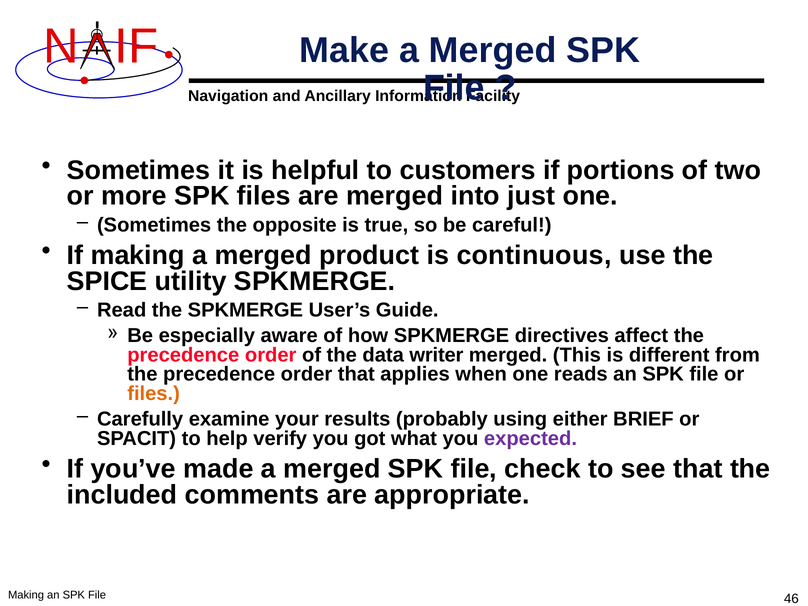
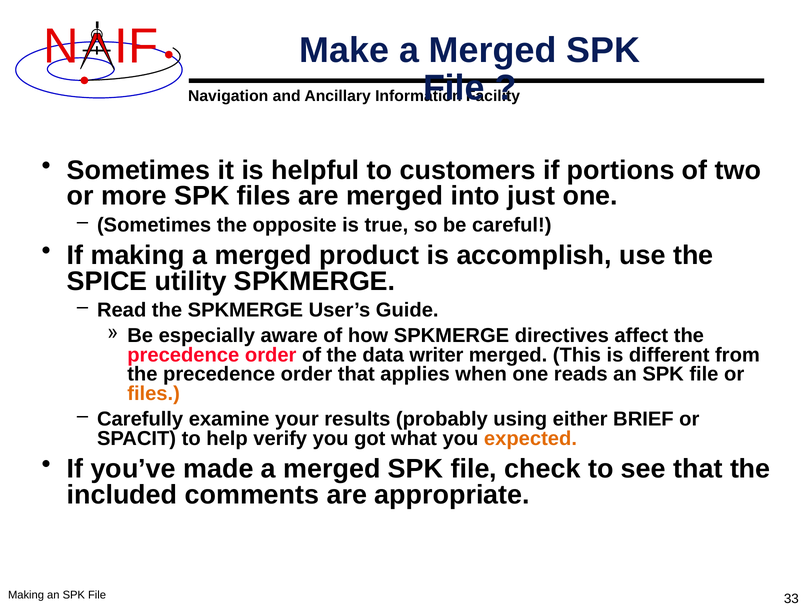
continuous: continuous -> accomplish
expected colour: purple -> orange
46: 46 -> 33
